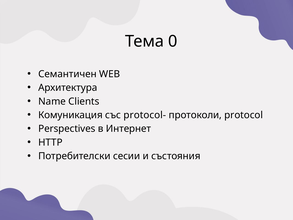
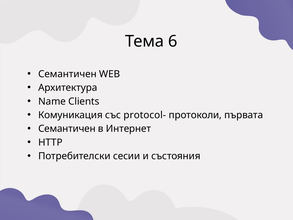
0: 0 -> 6
protocol: protocol -> първата
Perspectives at (67, 129): Perspectives -> Семантичен
